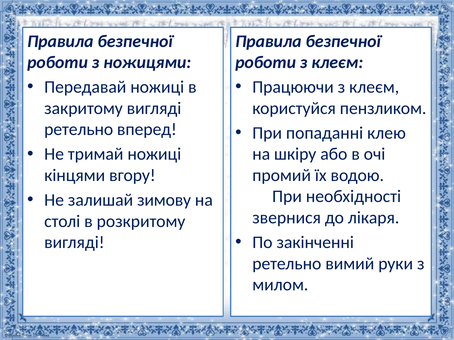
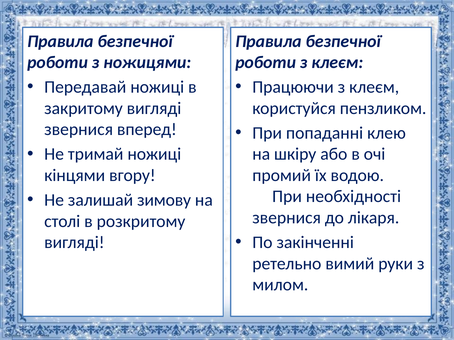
ретельно at (79, 130): ретельно -> звернися
